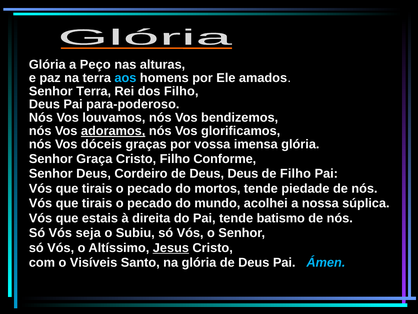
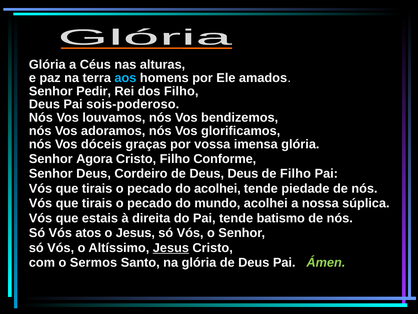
Peço: Peço -> Céus
Senhor Terra: Terra -> Pedir
para-poderoso: para-poderoso -> sois-poderoso
adoramos underline: present -> none
Graça: Graça -> Agora
do mortos: mortos -> acolhei
seja: seja -> atos
o Subiu: Subiu -> Jesus
Visíveis: Visíveis -> Sermos
Ámen colour: light blue -> light green
